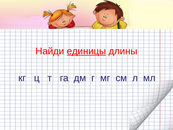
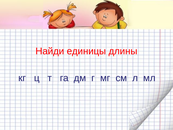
единицы underline: present -> none
